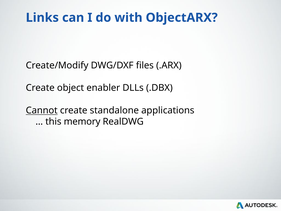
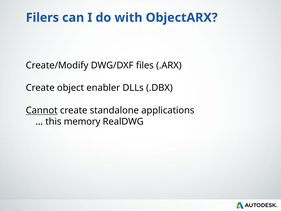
Links: Links -> Filers
